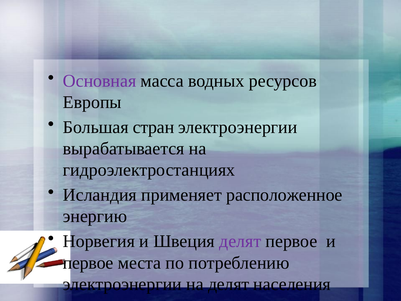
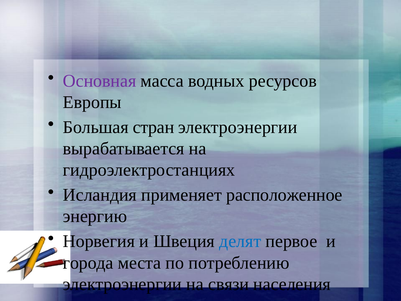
делят at (240, 241) colour: purple -> blue
первое at (88, 263): первое -> города
на делят: делят -> связи
